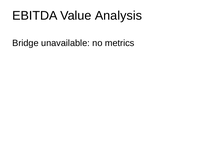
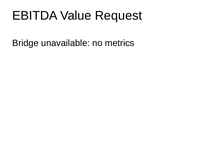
Analysis: Analysis -> Request
